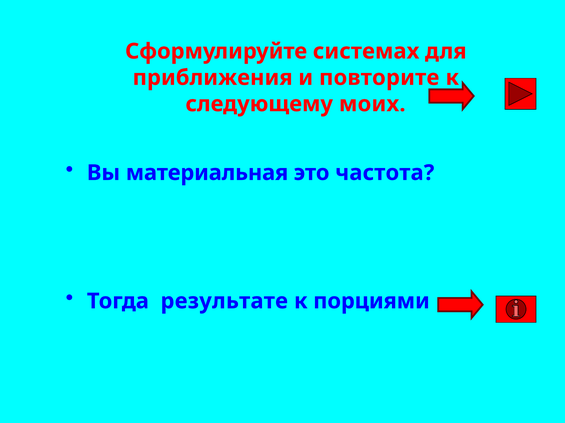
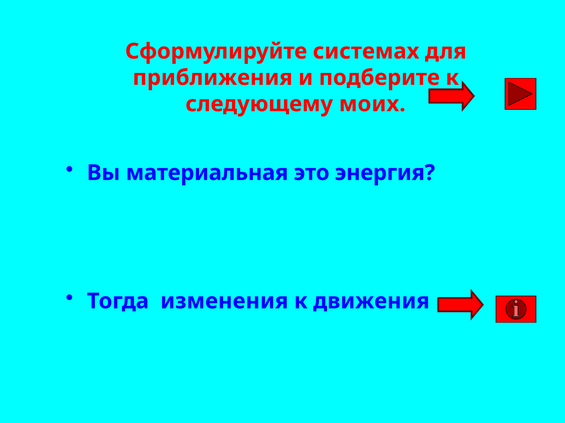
повторите: повторите -> подберите
частота: частота -> энергия
результате: результате -> изменения
порциями: порциями -> движения
